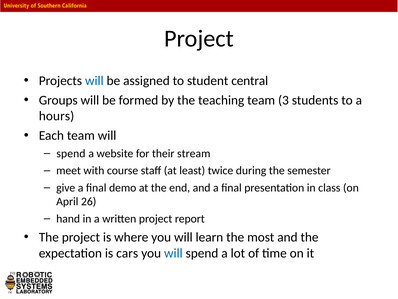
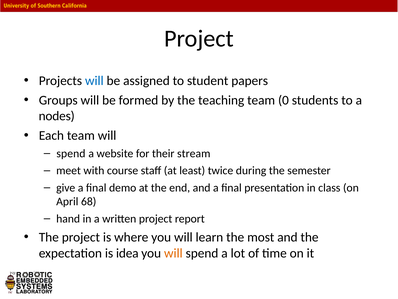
central: central -> papers
3: 3 -> 0
hours: hours -> nodes
26: 26 -> 68
cars: cars -> idea
will at (173, 253) colour: blue -> orange
